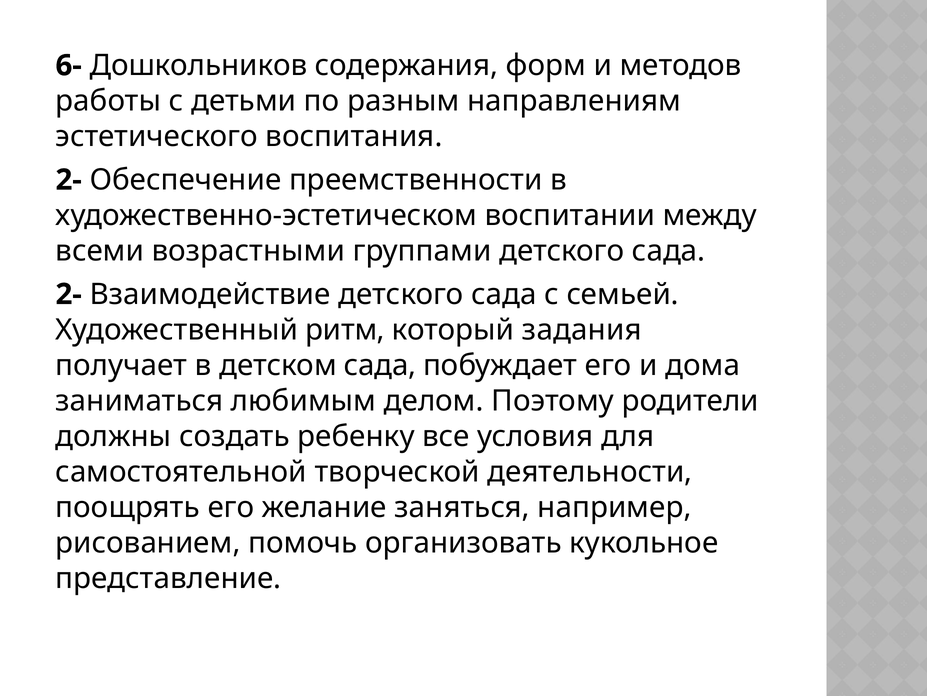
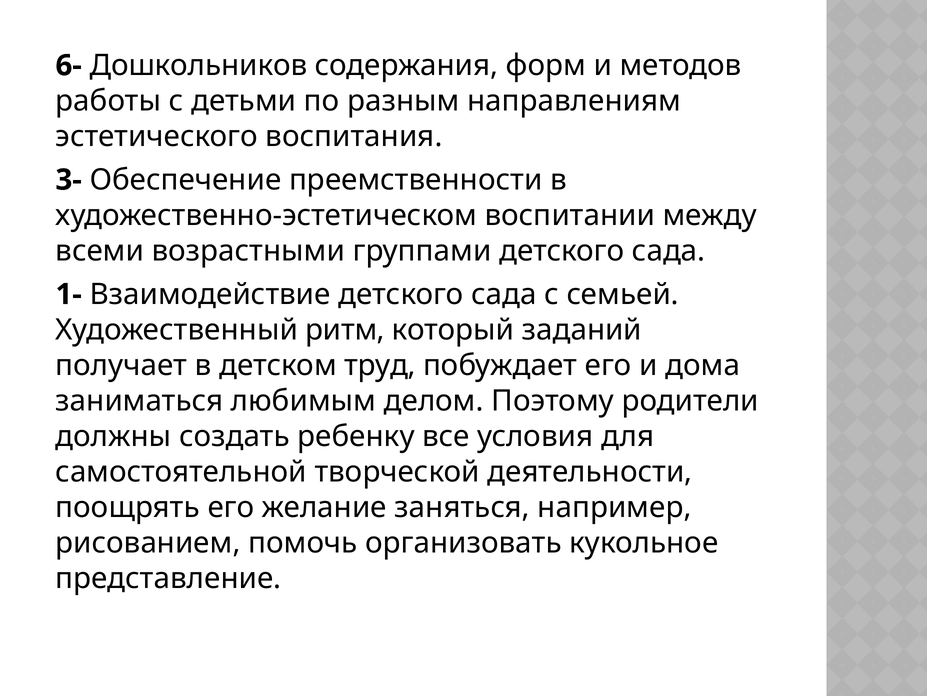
2- at (69, 180): 2- -> 3-
2- at (69, 294): 2- -> 1-
задания: задания -> заданий
детском сада: сада -> труд
